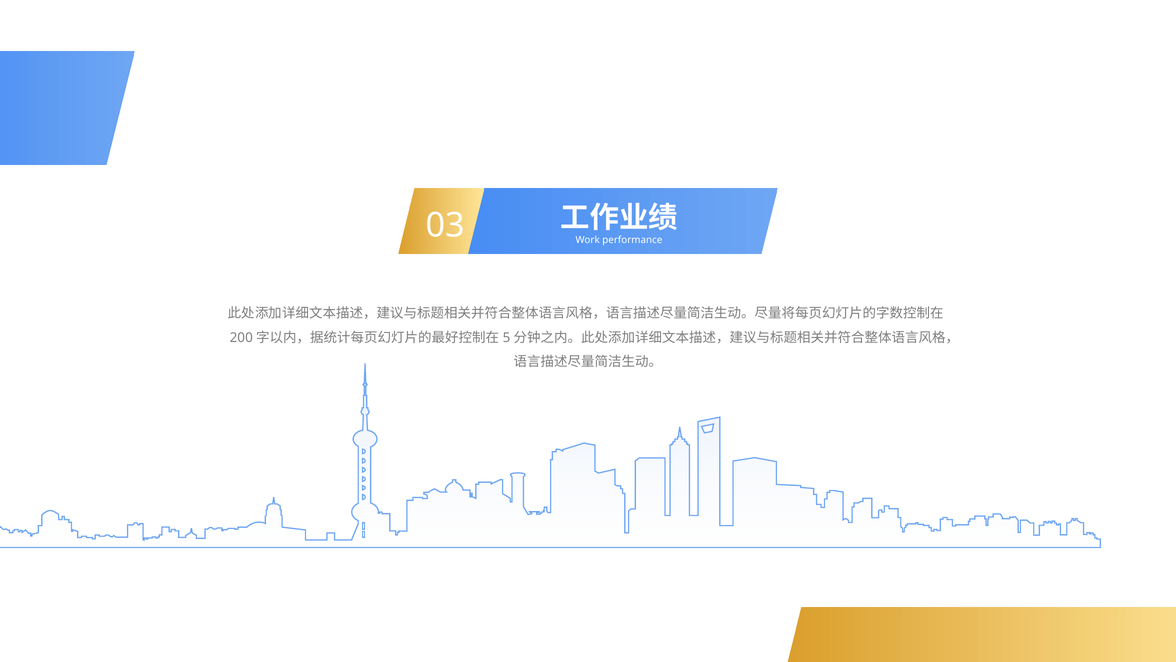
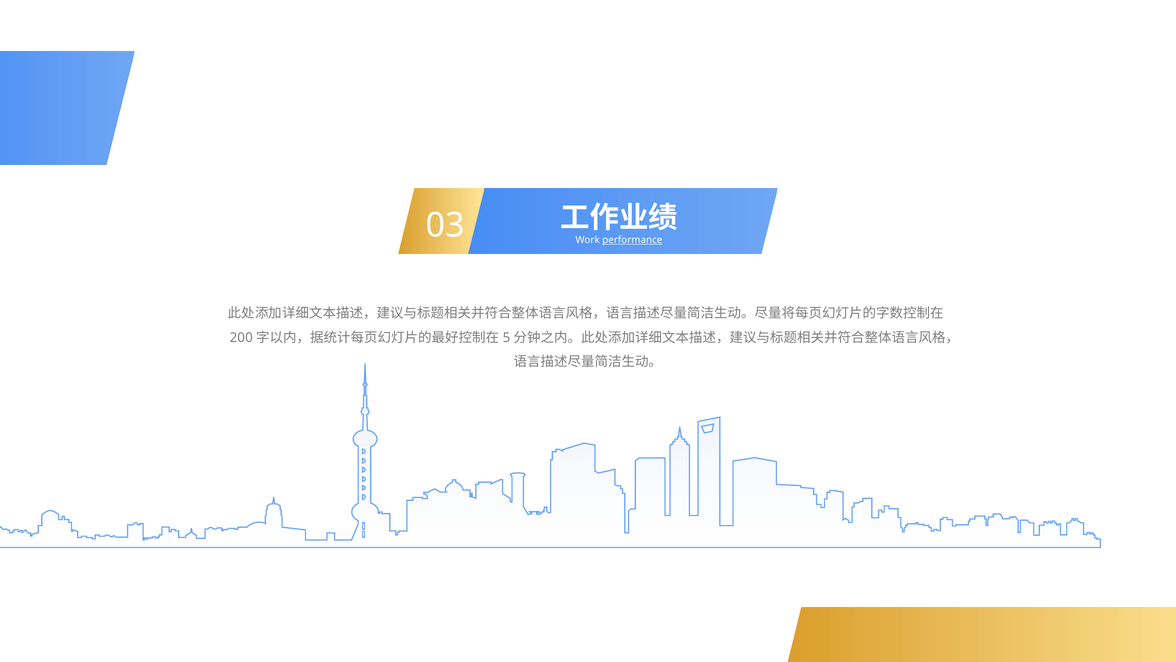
performance underline: none -> present
